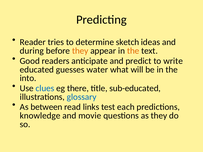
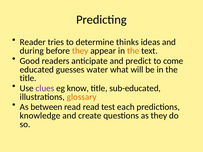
sketch: sketch -> thinks
write: write -> come
into at (28, 78): into -> title
clues colour: blue -> purple
there: there -> know
glossary colour: blue -> orange
read links: links -> read
movie: movie -> create
